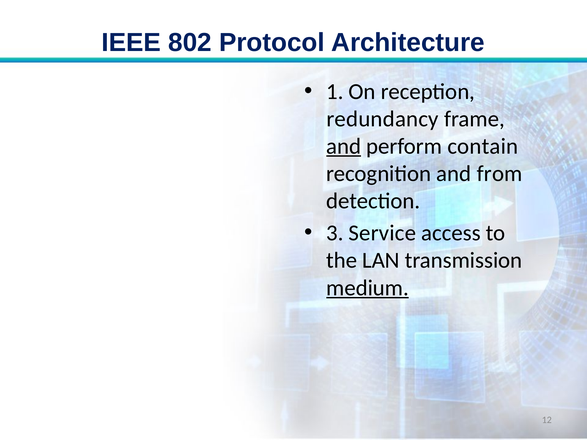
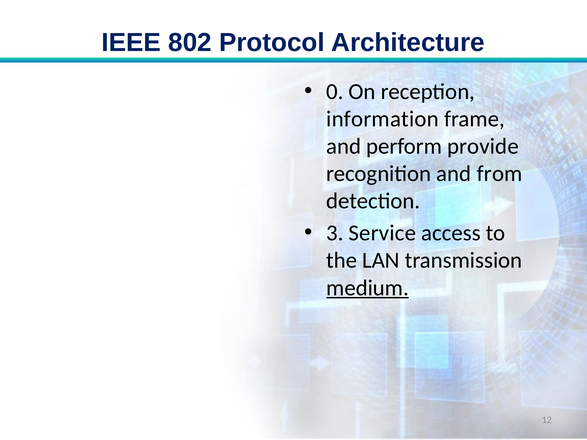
1: 1 -> 0
redundancy: redundancy -> information
and at (344, 146) underline: present -> none
contain: contain -> provide
